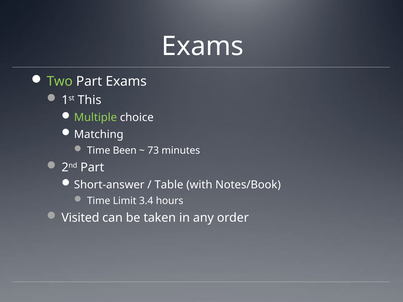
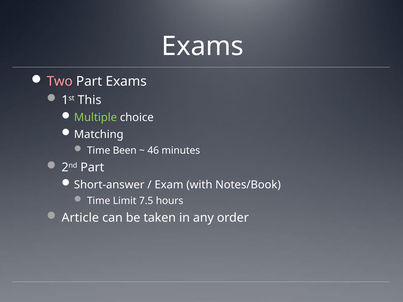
Two colour: light green -> pink
73: 73 -> 46
Table: Table -> Exam
3.4: 3.4 -> 7.5
Visited: Visited -> Article
